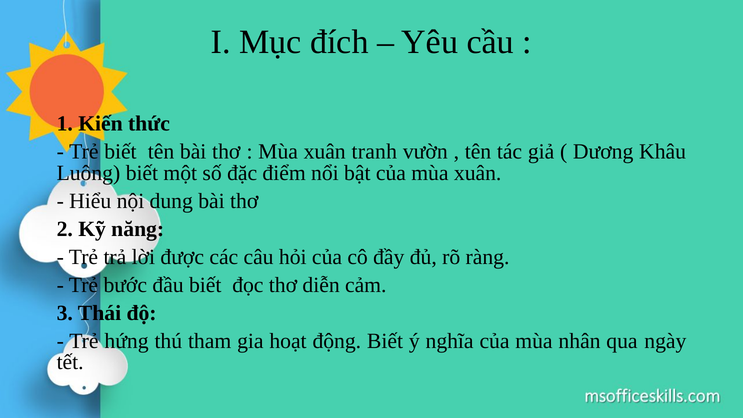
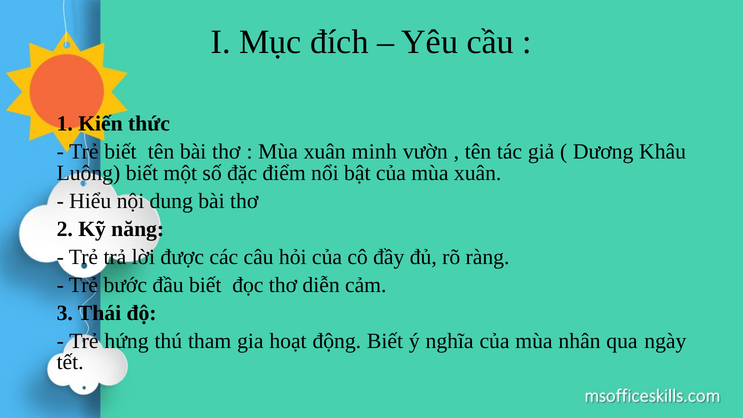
tranh: tranh -> minh
